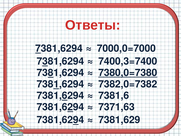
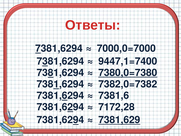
7400,3=7400: 7400,3=7400 -> 9447,1=7400
7371,63: 7371,63 -> 7172,28
7381,629 underline: none -> present
